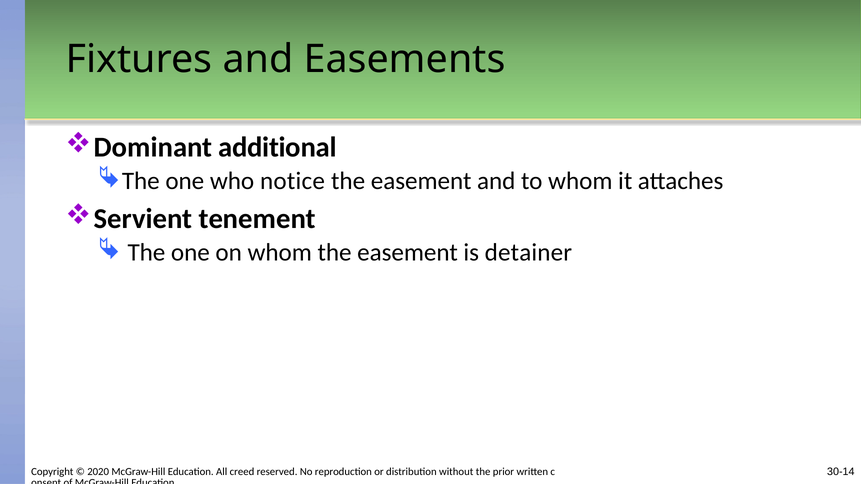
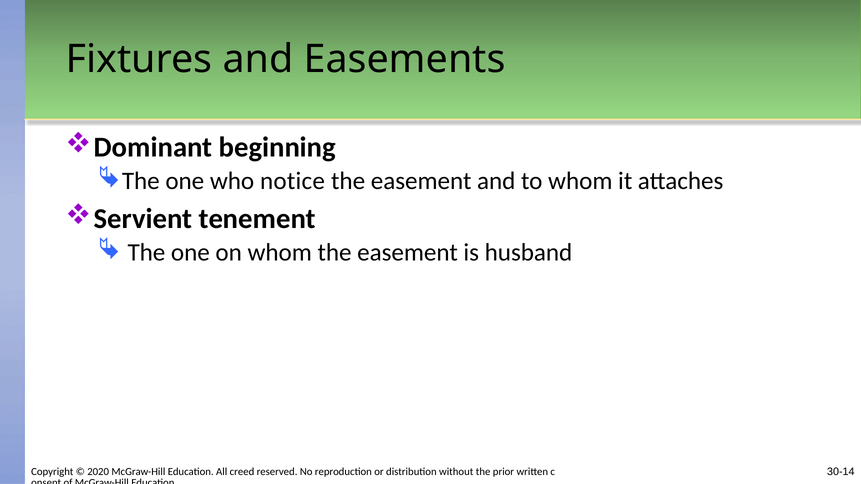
additional: additional -> beginning
detainer: detainer -> husband
